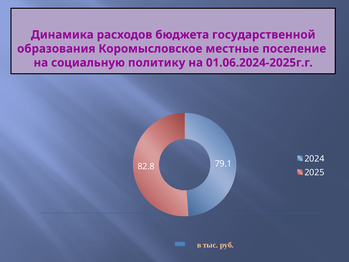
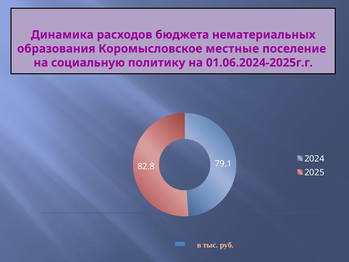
государственной: государственной -> нематериальных
